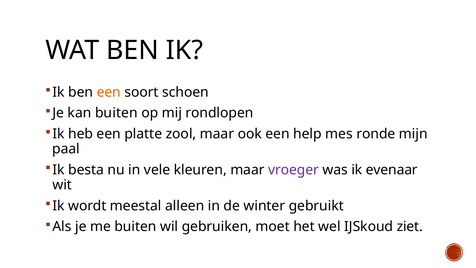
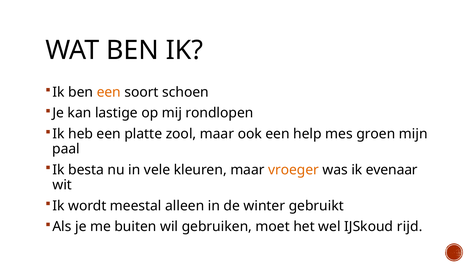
kan buiten: buiten -> lastige
ronde: ronde -> groen
vroeger colour: purple -> orange
ziet: ziet -> rijd
